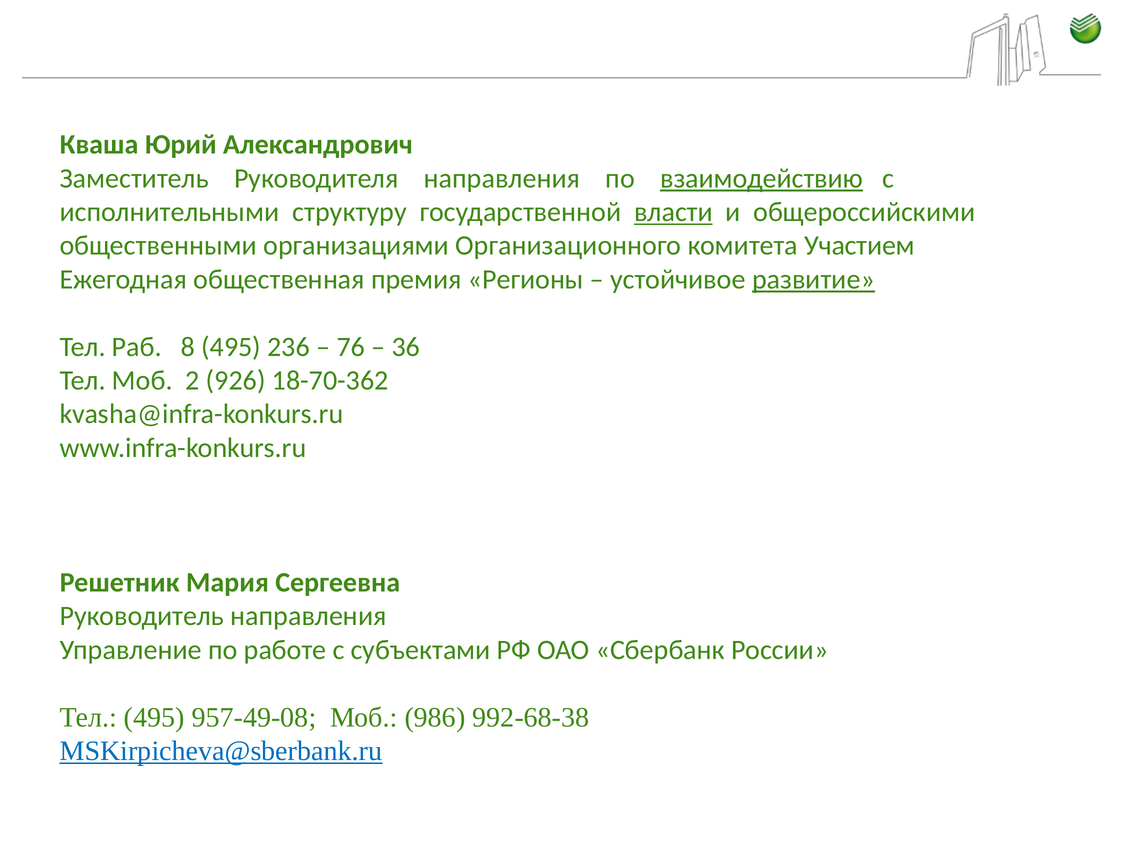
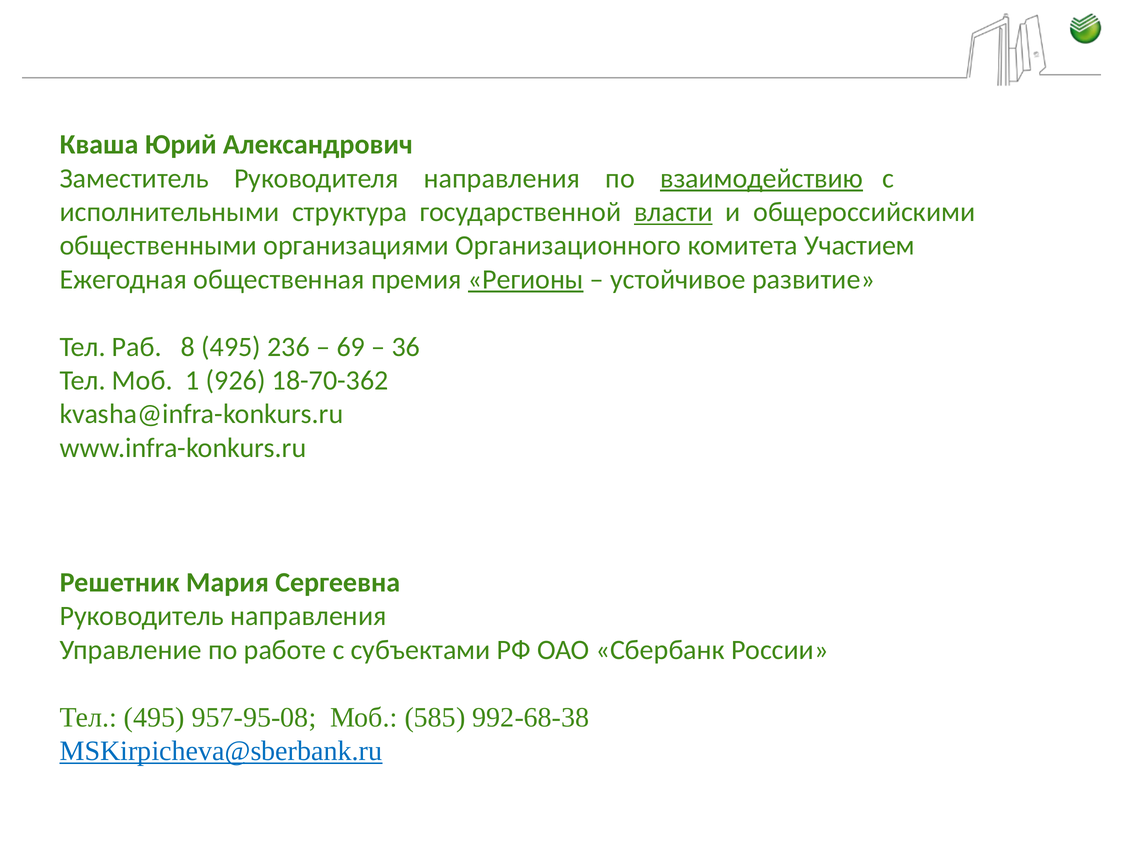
структуру: структуру -> структура
Регионы underline: none -> present
развитие underline: present -> none
76: 76 -> 69
2: 2 -> 1
957-49-08: 957-49-08 -> 957-95-08
986: 986 -> 585
